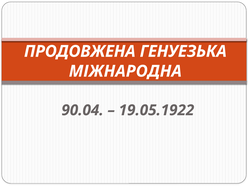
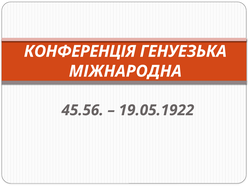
ПРОДОВЖЕНА: ПРОДОВЖЕНА -> КОНФЕРЕНЦІЯ
90.04: 90.04 -> 45.56
